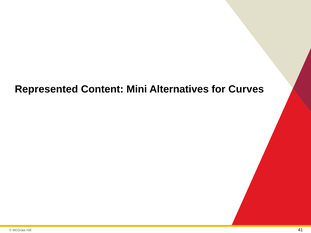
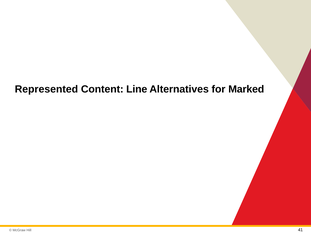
Mini: Mini -> Line
Curves: Curves -> Marked
